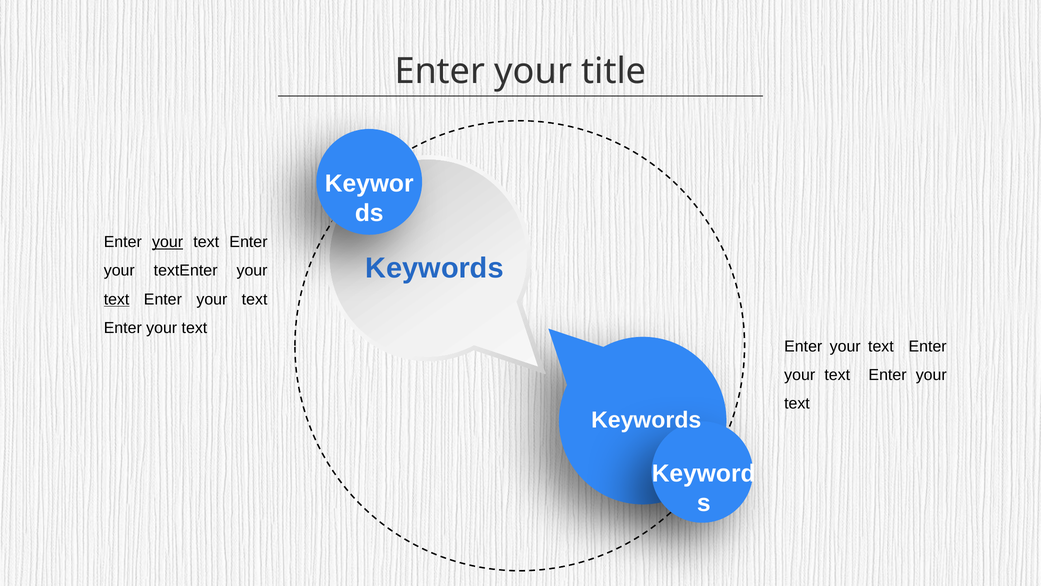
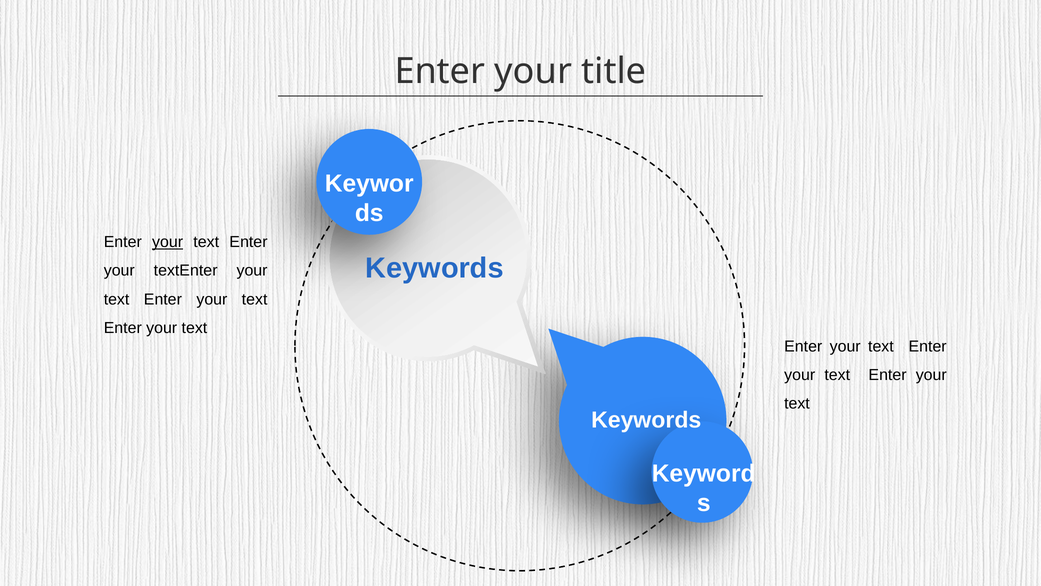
text at (117, 299) underline: present -> none
